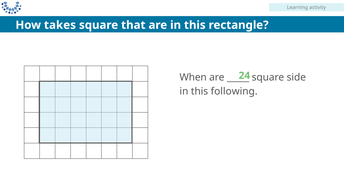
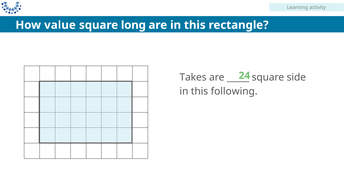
takes: takes -> value
that: that -> long
When: When -> Takes
